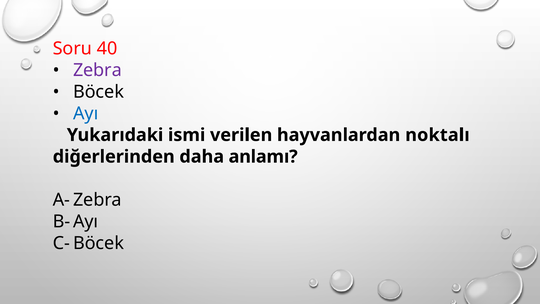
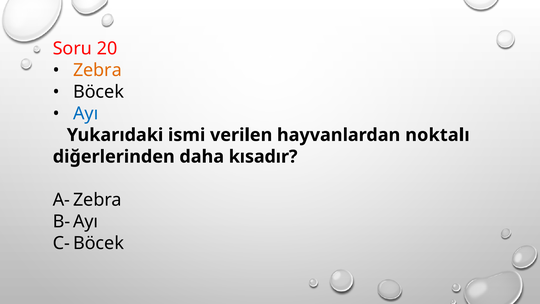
40: 40 -> 20
Zebra colour: purple -> orange
anlamı: anlamı -> kısadır
